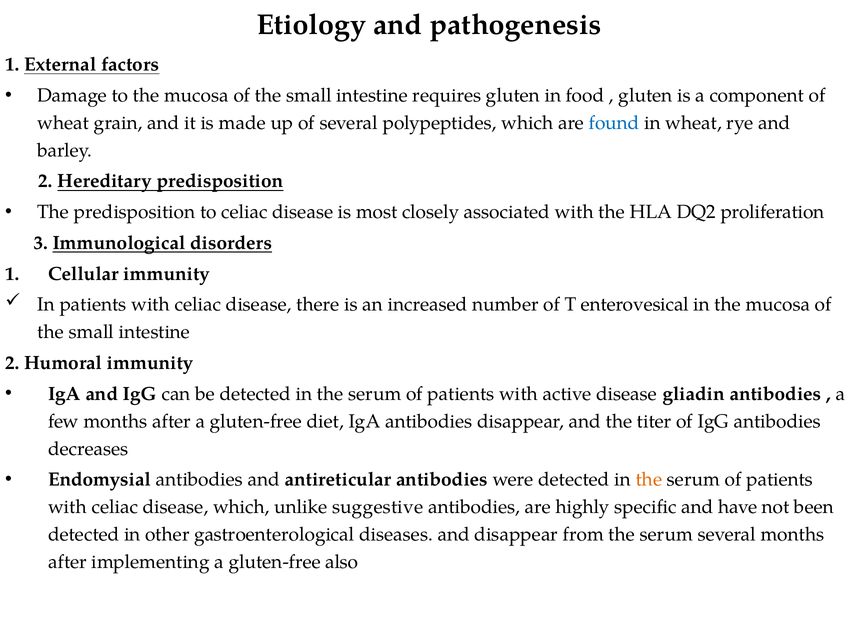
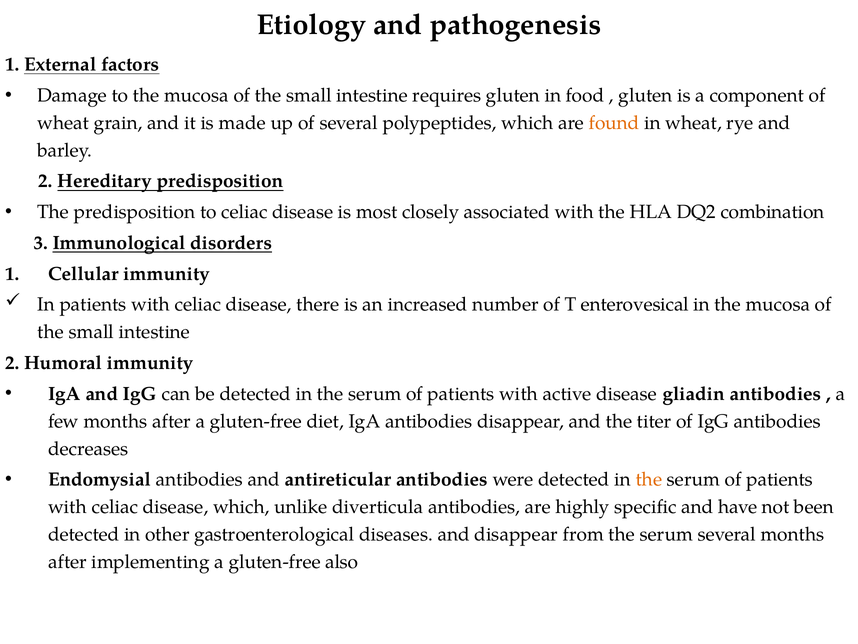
found colour: blue -> orange
proliferation: proliferation -> combination
suggestive: suggestive -> diverticula
